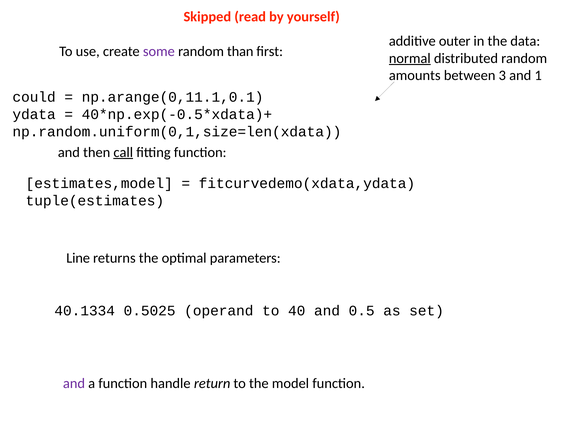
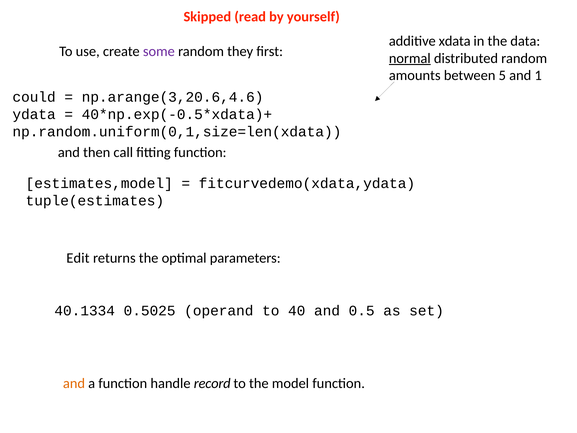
outer: outer -> xdata
than: than -> they
3: 3 -> 5
np.arange(0,11.1,0.1: np.arange(0,11.1,0.1 -> np.arange(3,20.6,4.6
call underline: present -> none
Line: Line -> Edit
and at (74, 383) colour: purple -> orange
return: return -> record
